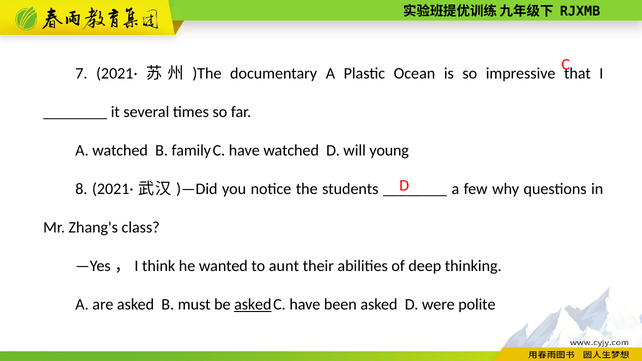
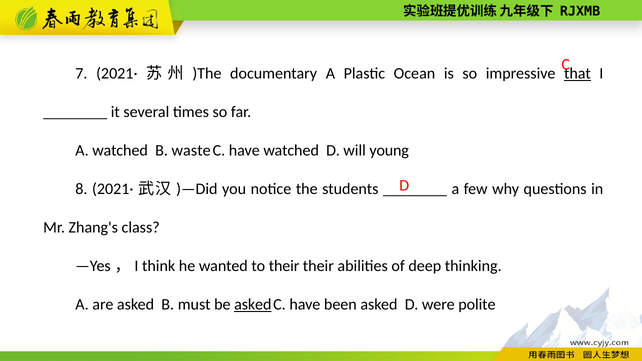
that underline: none -> present
family: family -> waste
to aunt: aunt -> their
